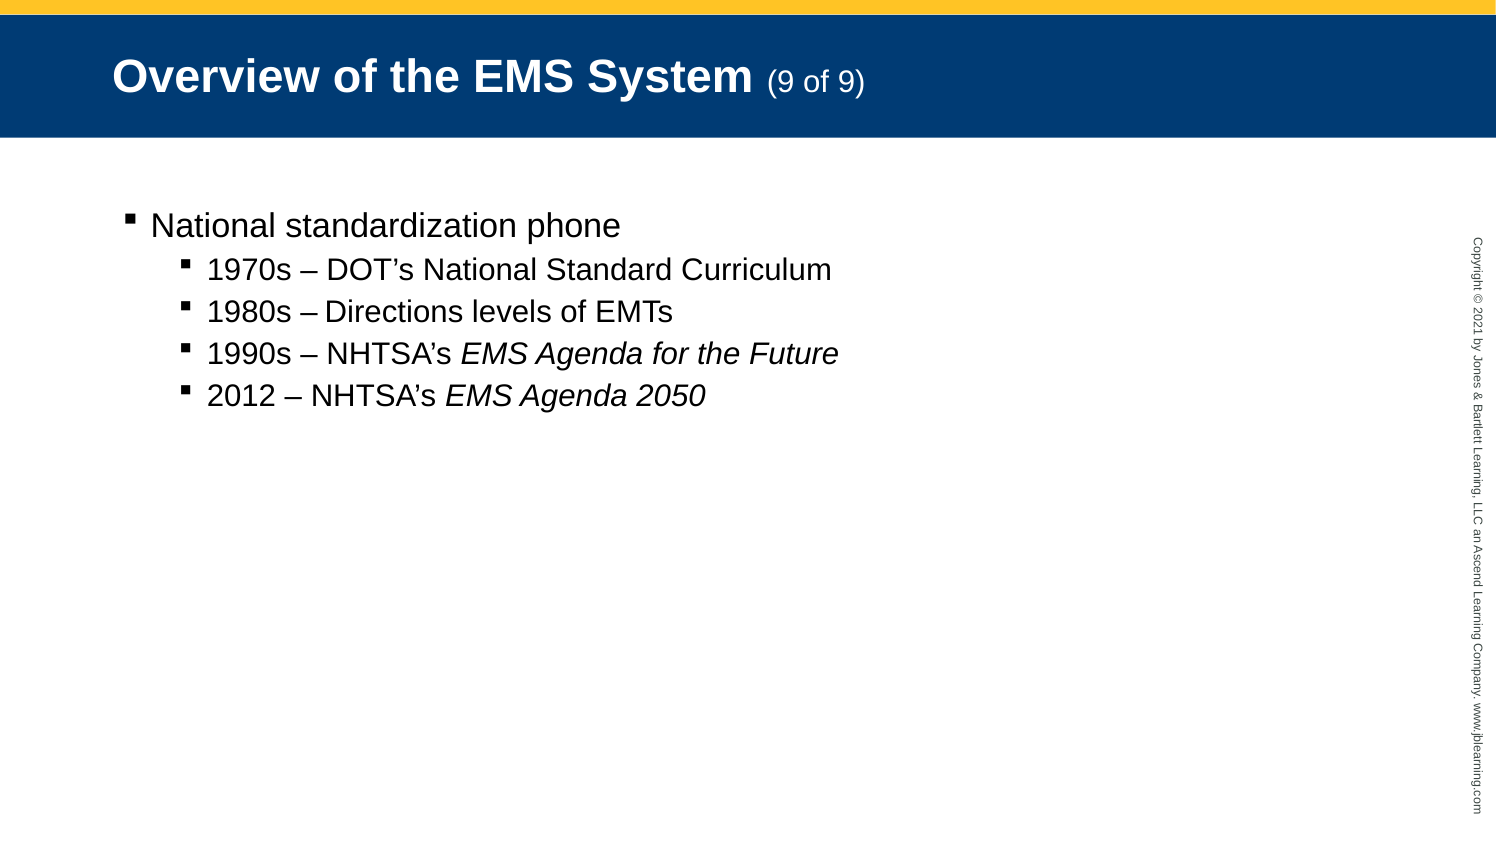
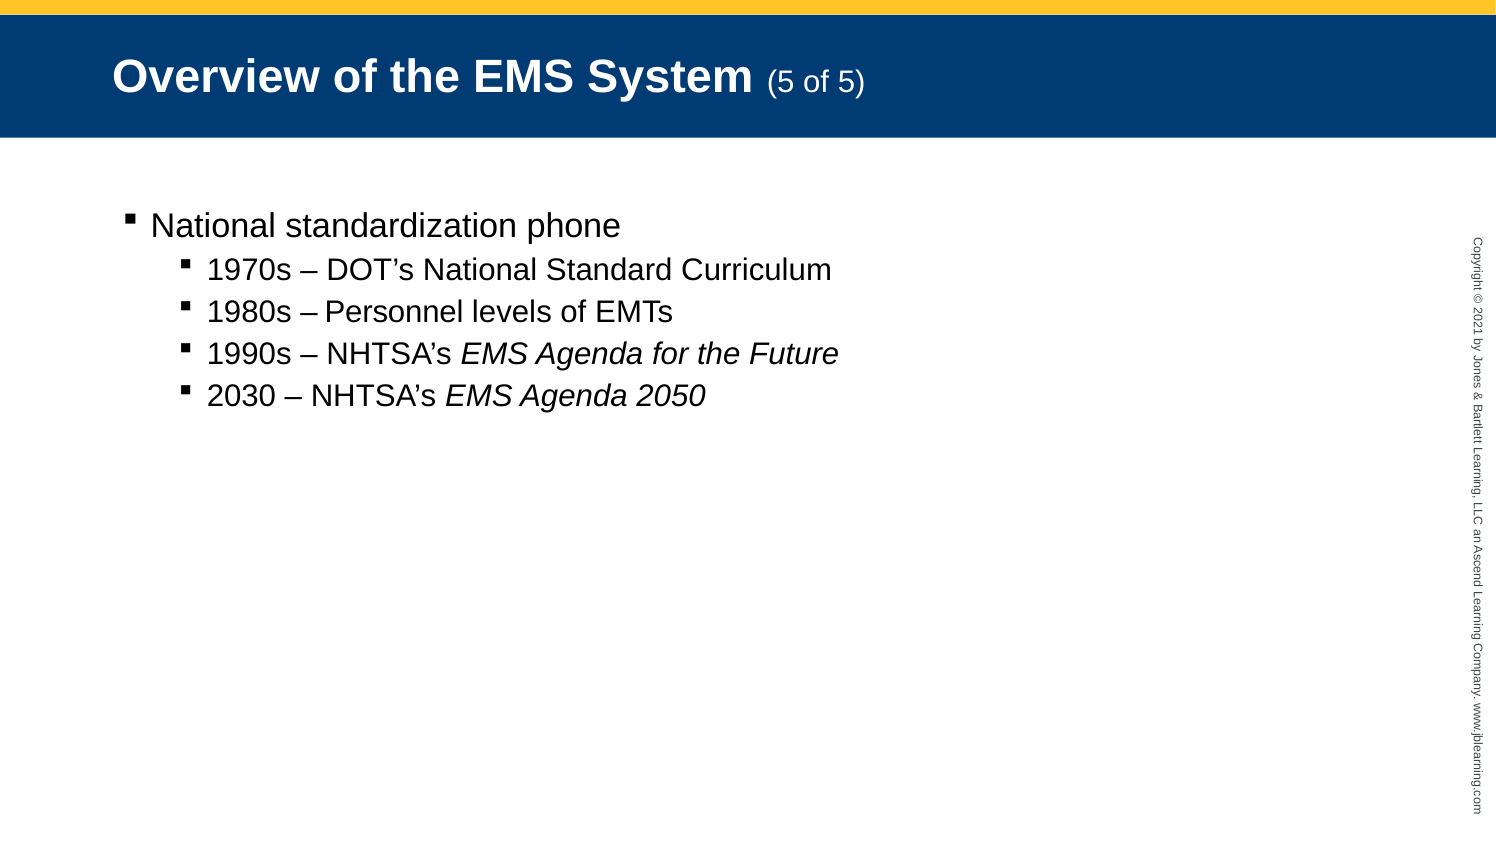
System 9: 9 -> 5
of 9: 9 -> 5
Directions: Directions -> Personnel
2012: 2012 -> 2030
